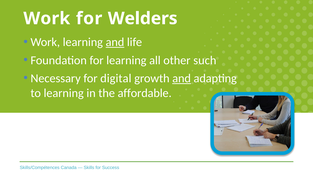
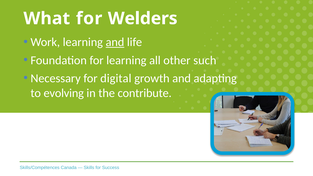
Work at (47, 18): Work -> What
and at (182, 78) underline: present -> none
to learning: learning -> evolving
affordable: affordable -> contribute
